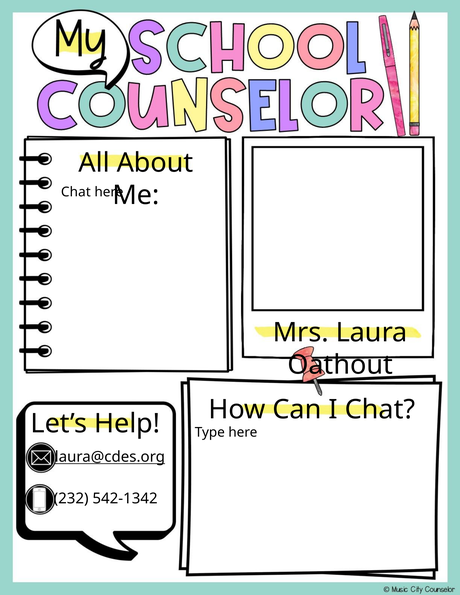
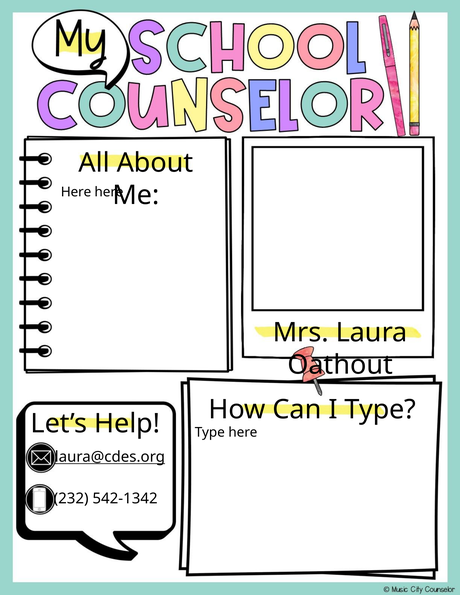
Chat at (76, 192): Chat -> Here
I Chat: Chat -> Type
